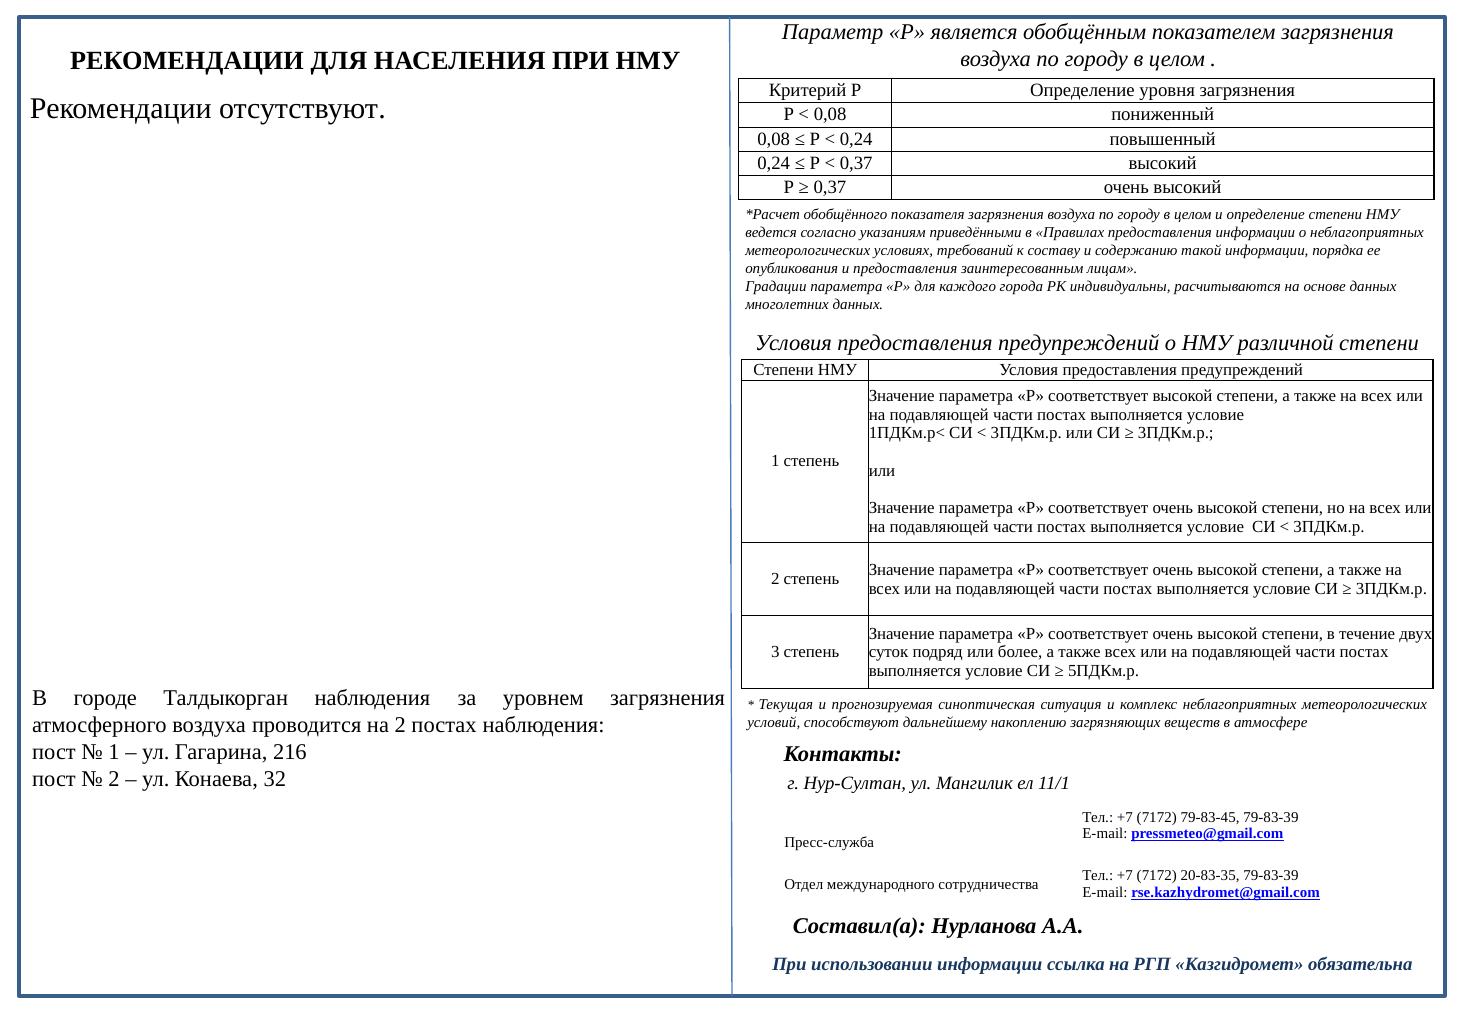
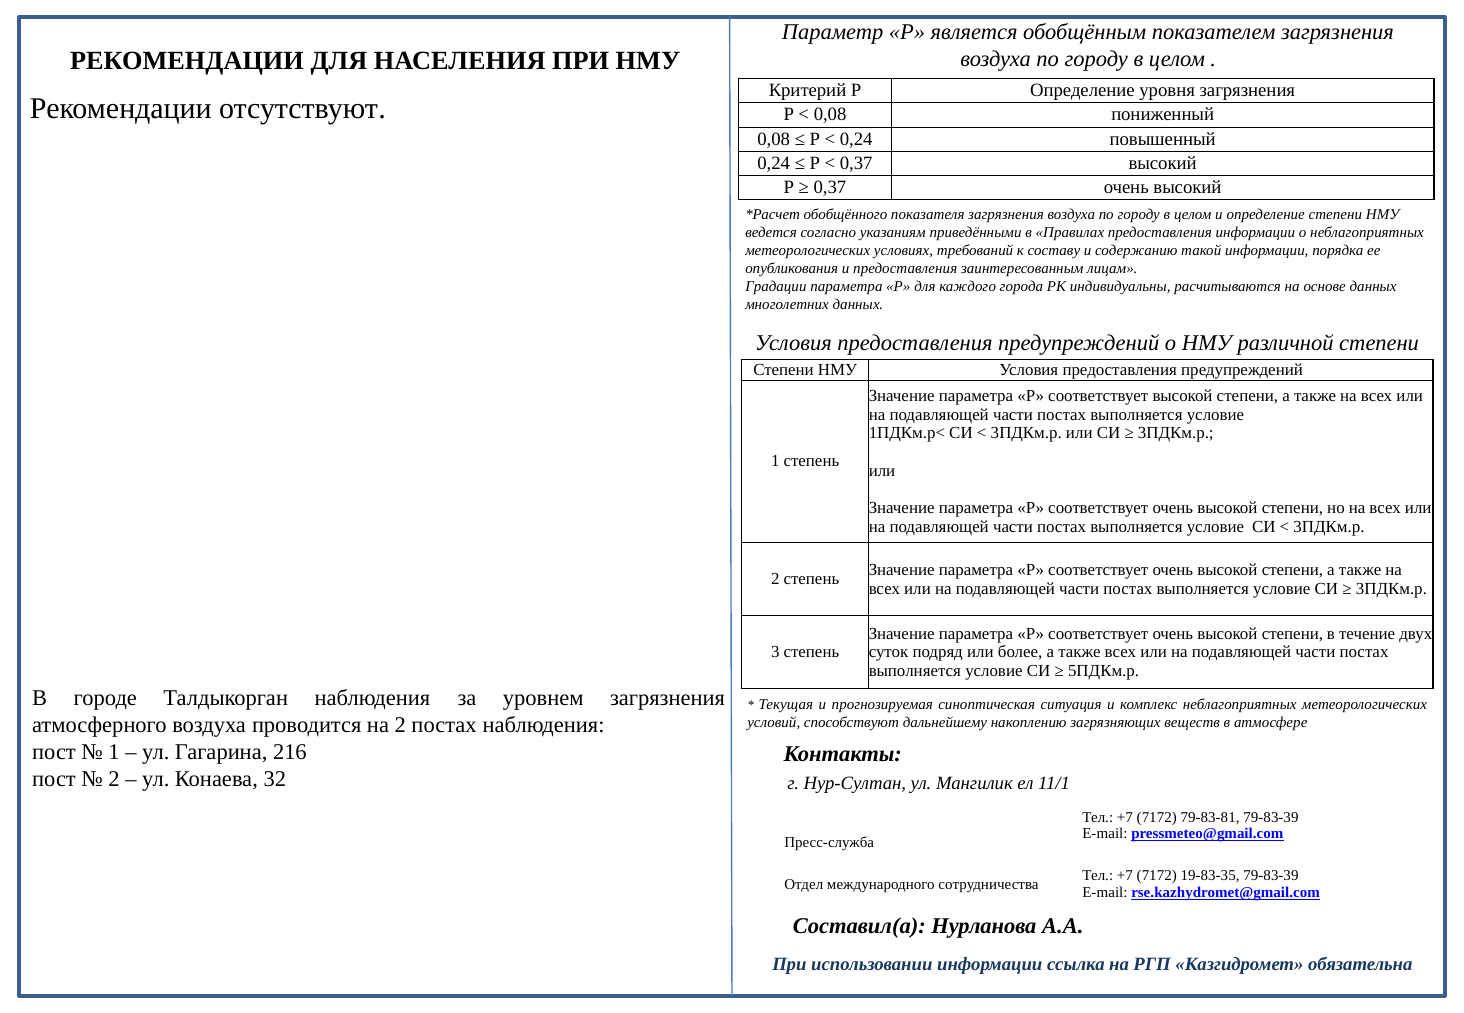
79-83-45: 79-83-45 -> 79-83-81
20-83-35: 20-83-35 -> 19-83-35
